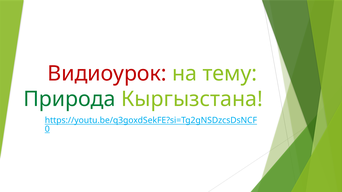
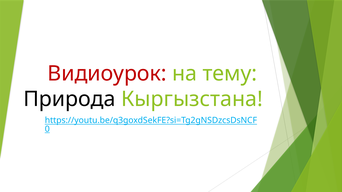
Природа colour: green -> black
